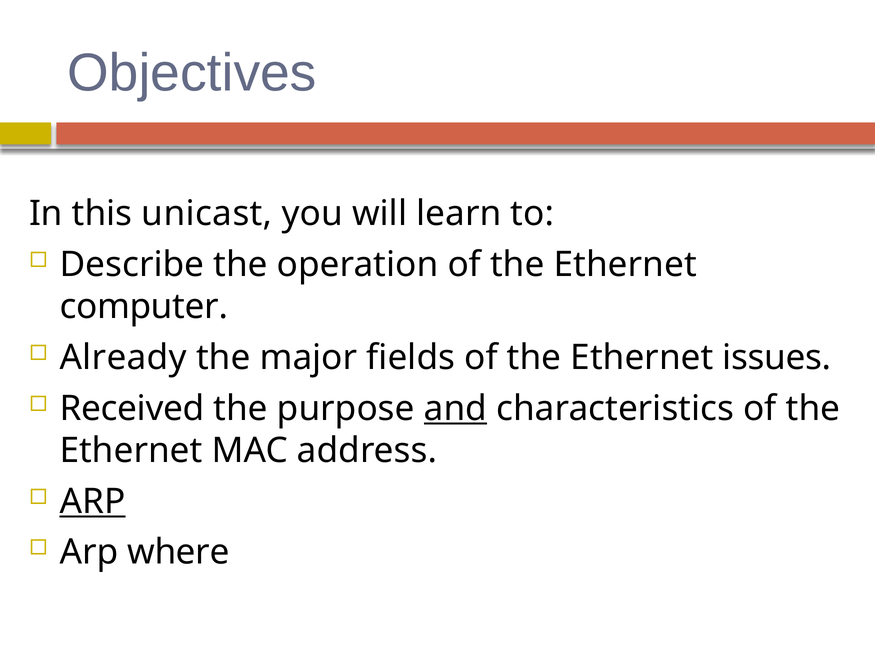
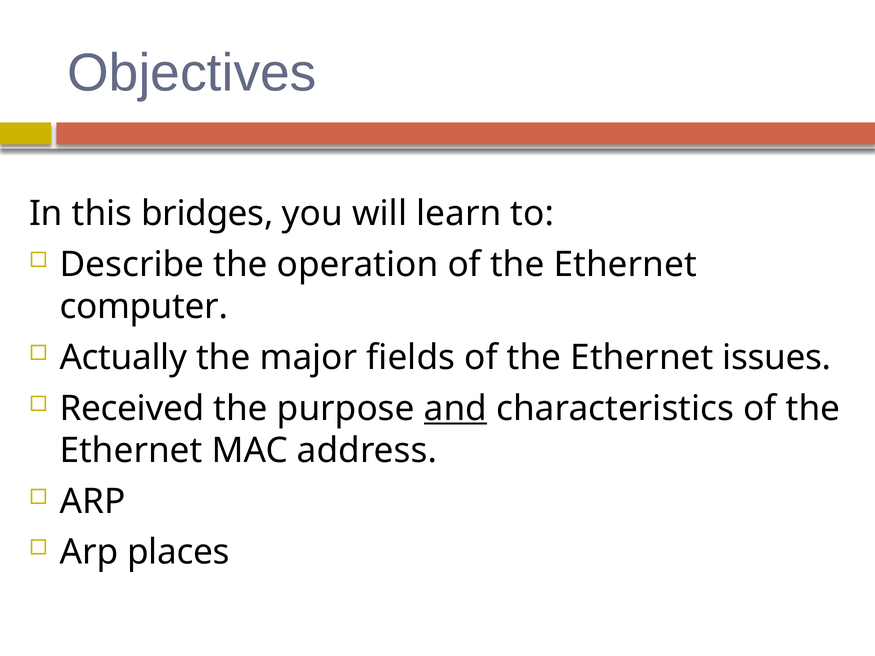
unicast: unicast -> bridges
Already: Already -> Actually
ARP at (93, 502) underline: present -> none
where: where -> places
